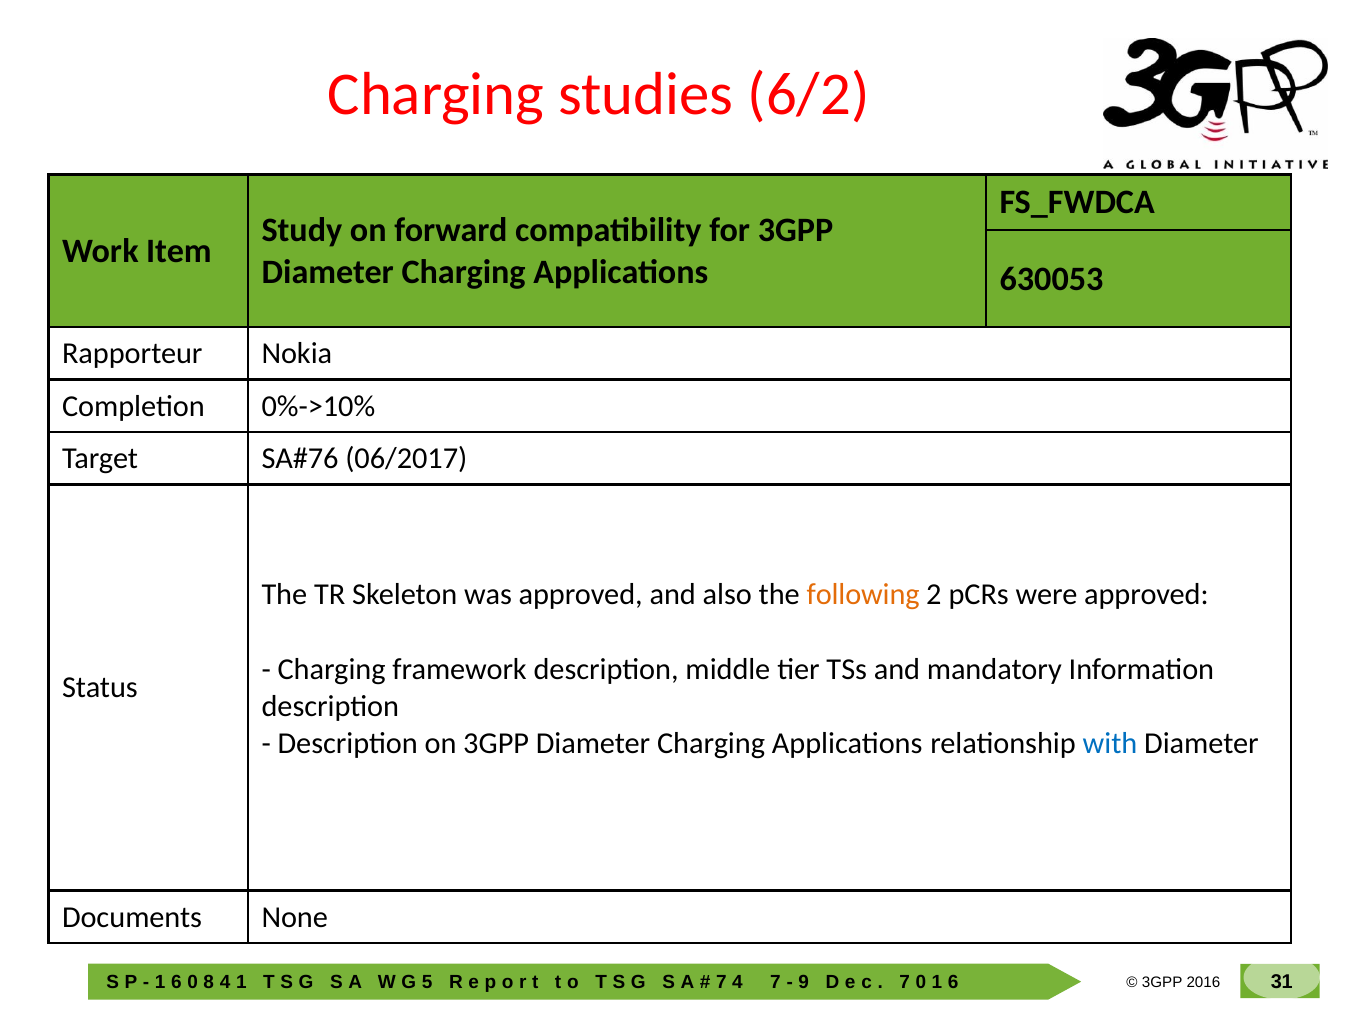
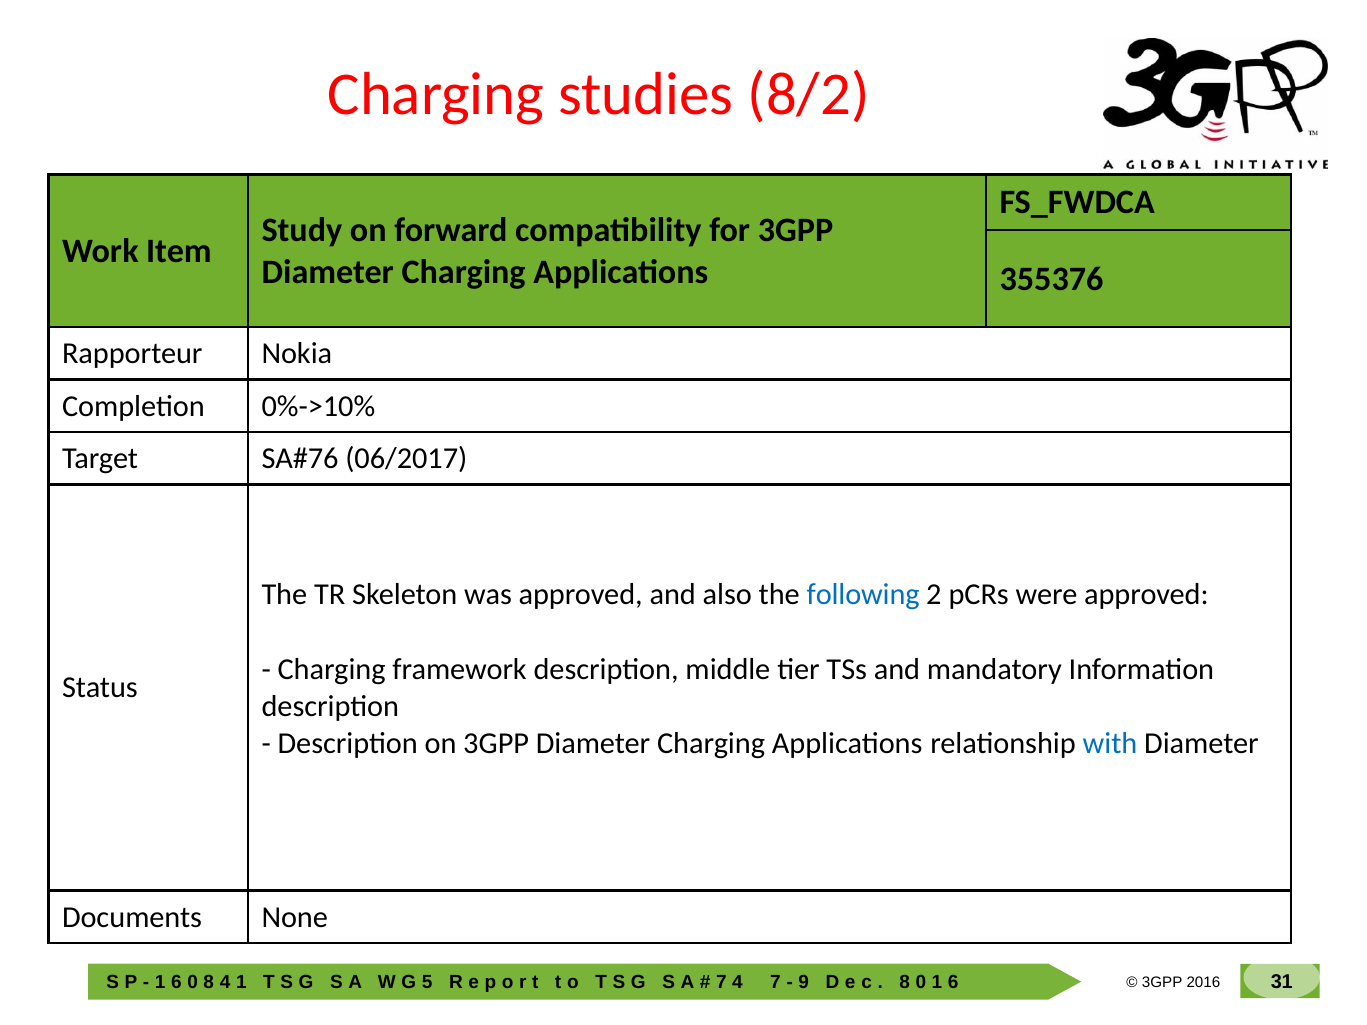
6/2: 6/2 -> 8/2
630053: 630053 -> 355376
following colour: orange -> blue
7 at (905, 982): 7 -> 8
